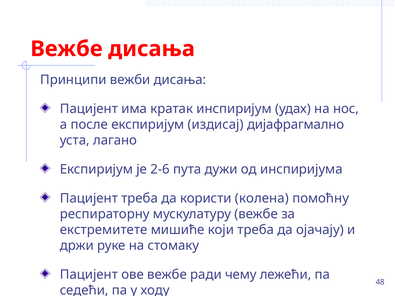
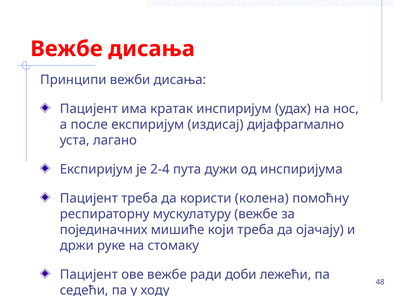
2-6: 2-6 -> 2-4
екстремитете: екстремитете -> појединачних
чему: чему -> доби
